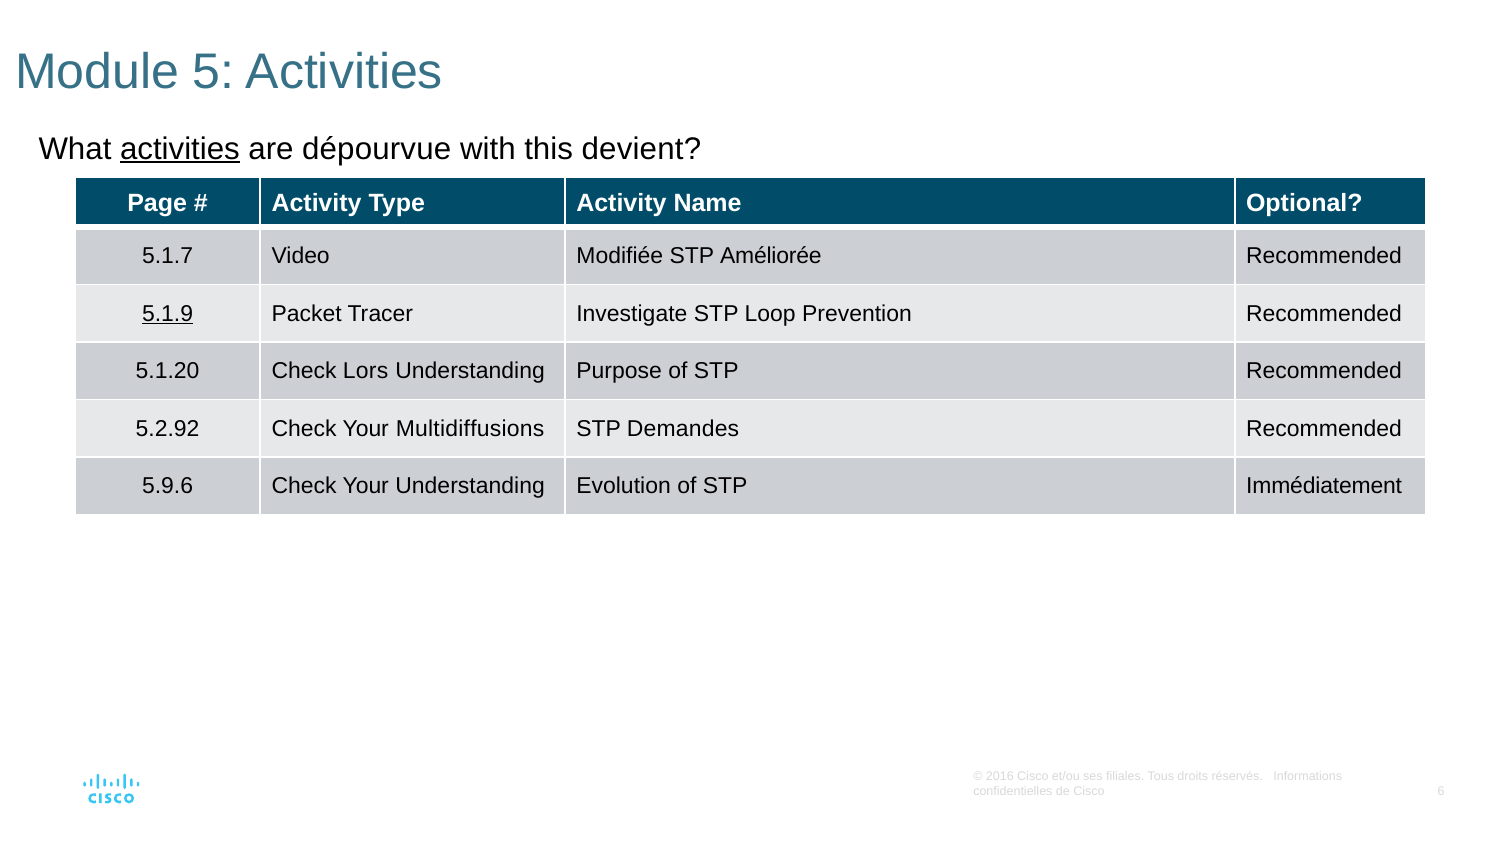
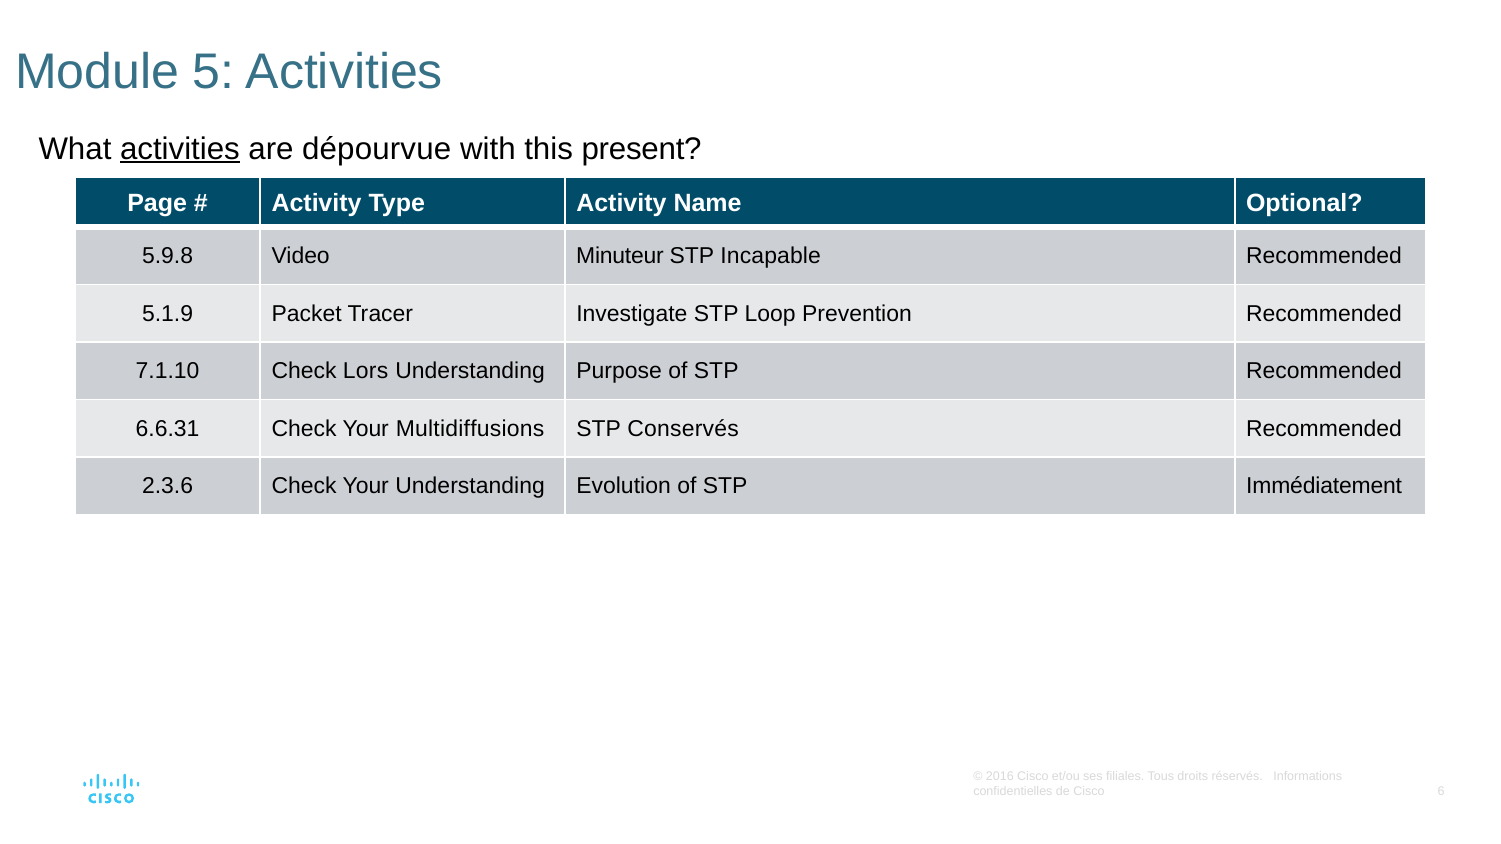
devient: devient -> present
5.1.7: 5.1.7 -> 5.9.8
Modifiée: Modifiée -> Minuteur
Améliorée: Améliorée -> Incapable
5.1.9 underline: present -> none
5.1.20: 5.1.20 -> 7.1.10
5.2.92: 5.2.92 -> 6.6.31
Demandes: Demandes -> Conservés
5.9.6: 5.9.6 -> 2.3.6
